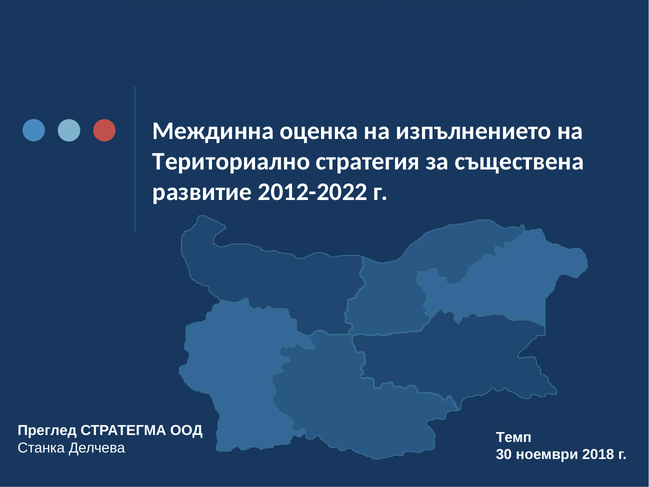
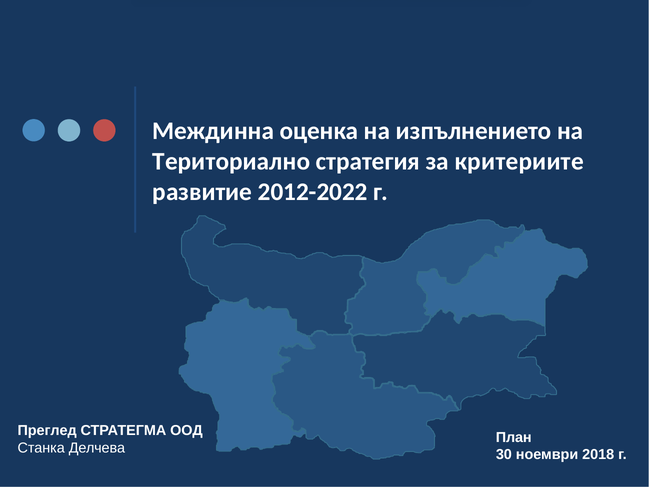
съществена: съществена -> критериите
Темп: Темп -> План
